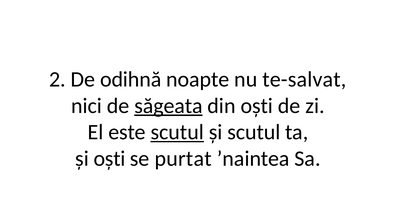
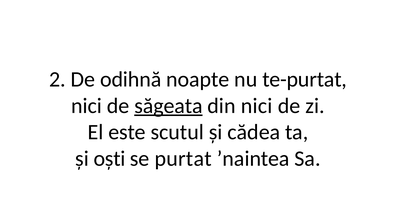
te-salvat: te-salvat -> te-purtat
din oști: oști -> nici
scutul at (177, 132) underline: present -> none
și scutul: scutul -> cădea
